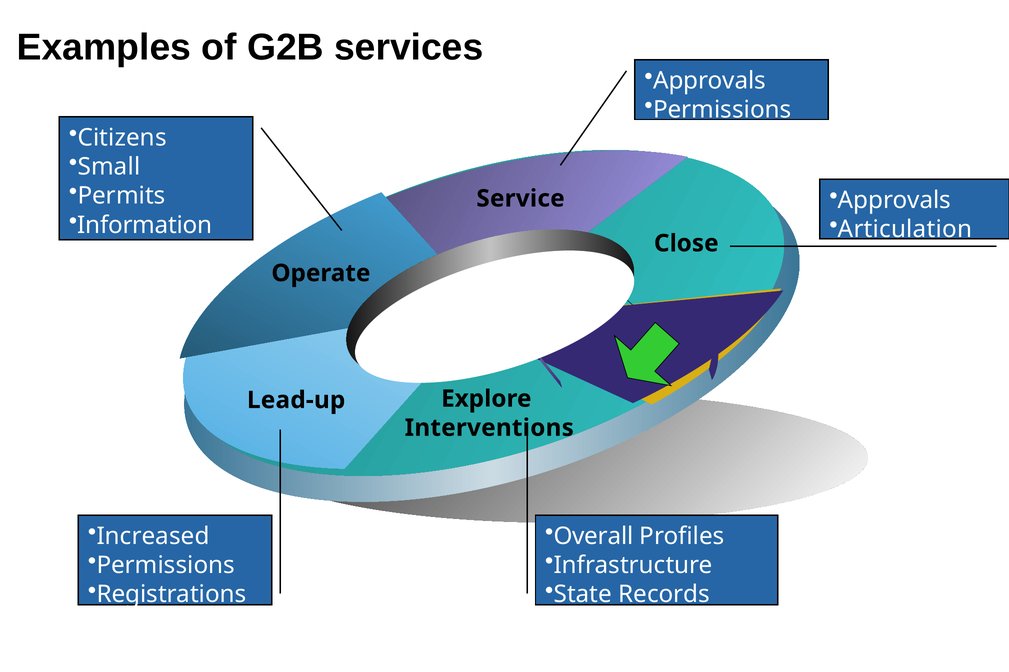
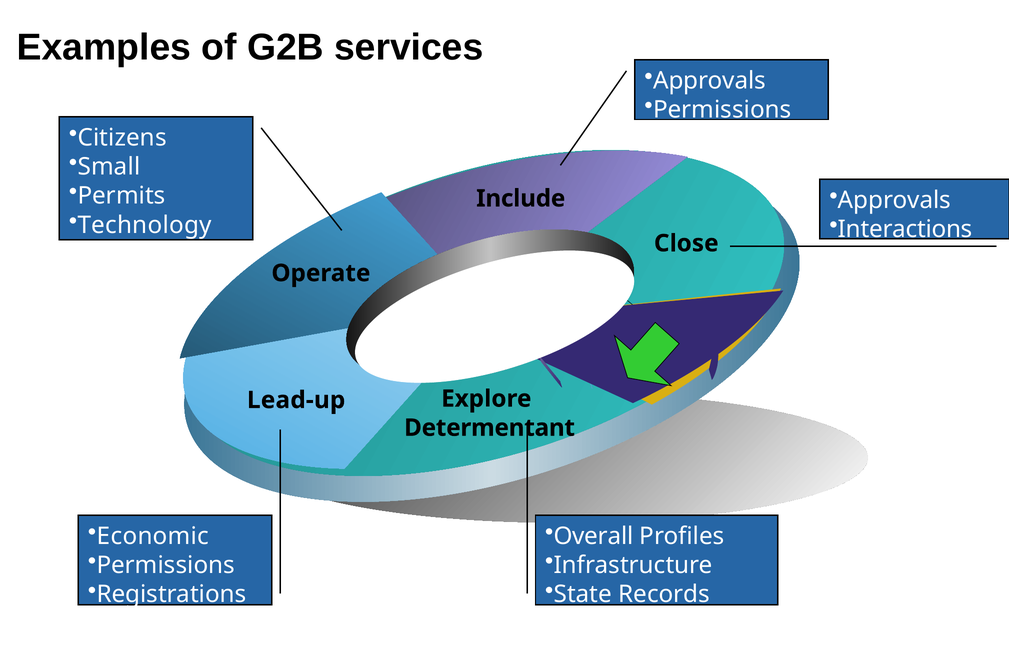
Service: Service -> Include
Information: Information -> Technology
Articulation: Articulation -> Interactions
Interventions: Interventions -> Determentant
Increased: Increased -> Economic
